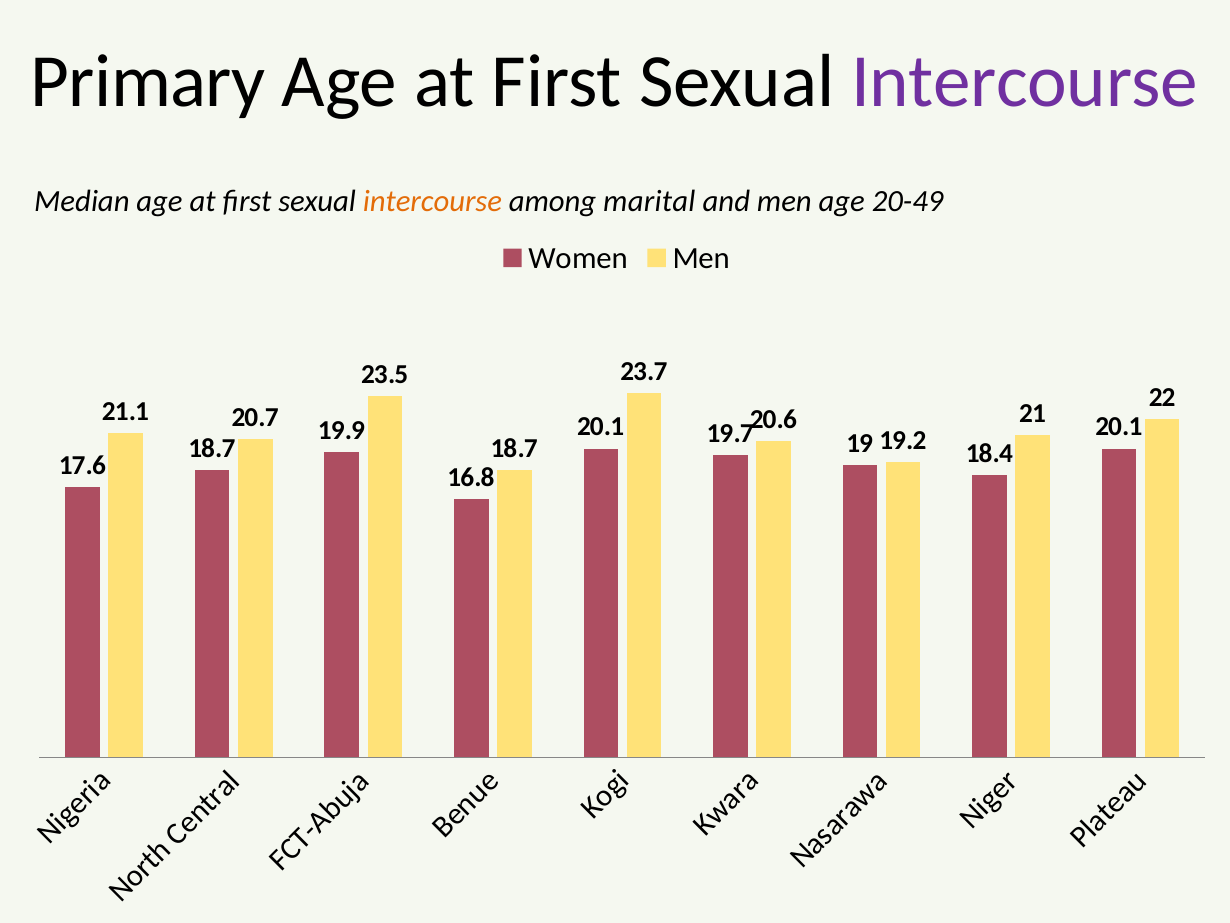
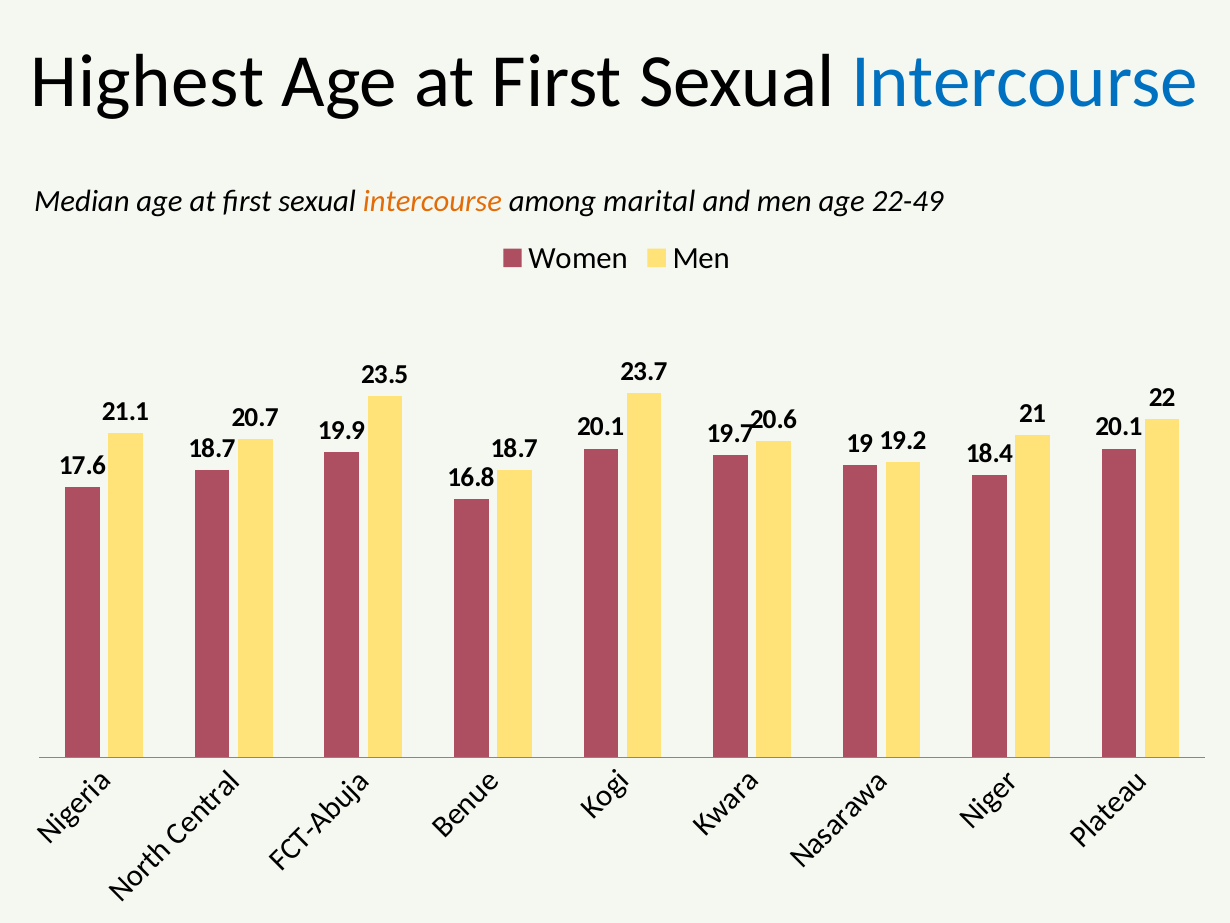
Primary: Primary -> Highest
Intercourse at (1025, 82) colour: purple -> blue
20-49: 20-49 -> 22-49
